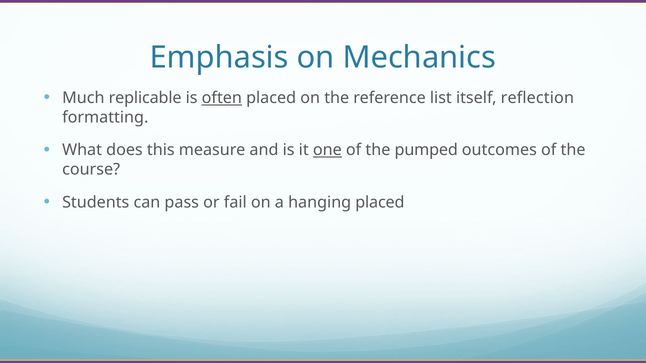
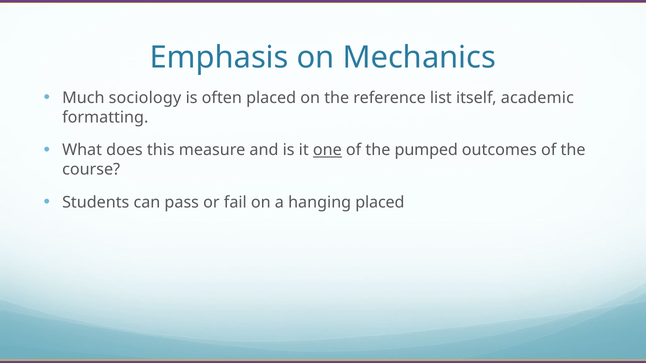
replicable: replicable -> sociology
often underline: present -> none
reflection: reflection -> academic
